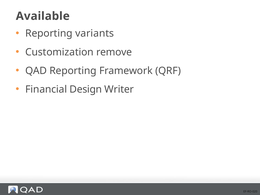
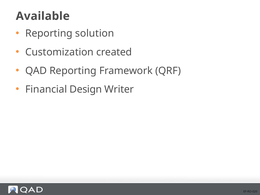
variants: variants -> solution
remove: remove -> created
